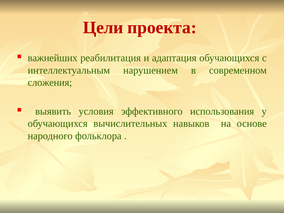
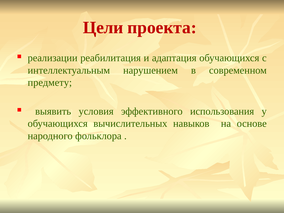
важнейших: важнейших -> реализации
сложения: сложения -> предмету
